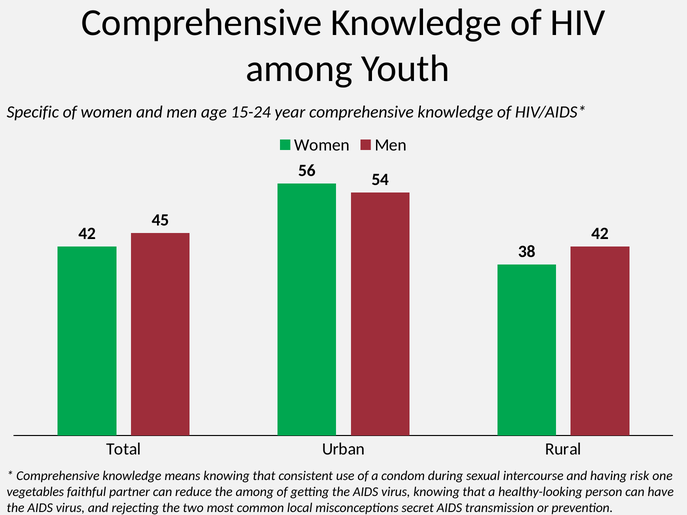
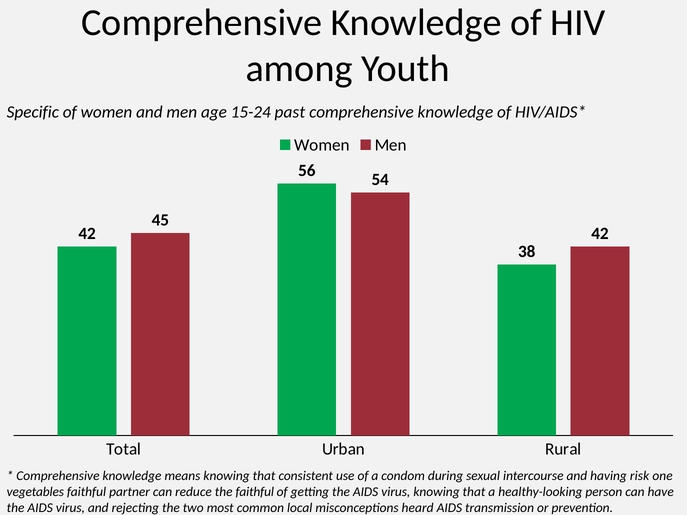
year: year -> past
the among: among -> faithful
secret: secret -> heard
